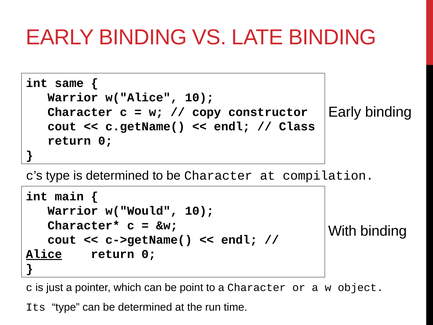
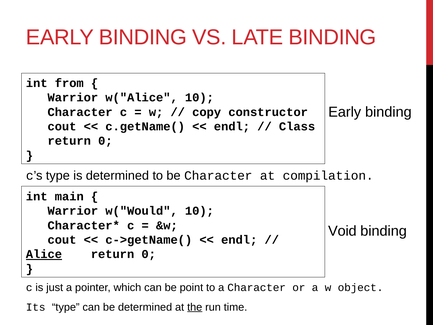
same: same -> from
With: With -> Void
the underline: none -> present
